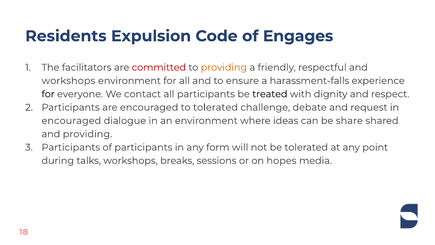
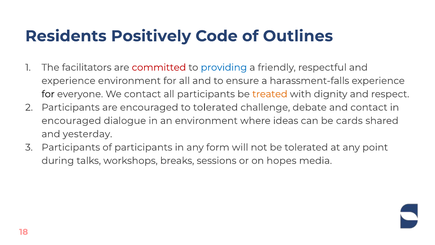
Expulsion: Expulsion -> Positively
Engages: Engages -> Outlines
providing at (224, 67) colour: orange -> blue
workshops at (68, 81): workshops -> experience
treated colour: black -> orange
and request: request -> contact
share: share -> cards
and providing: providing -> yesterday
